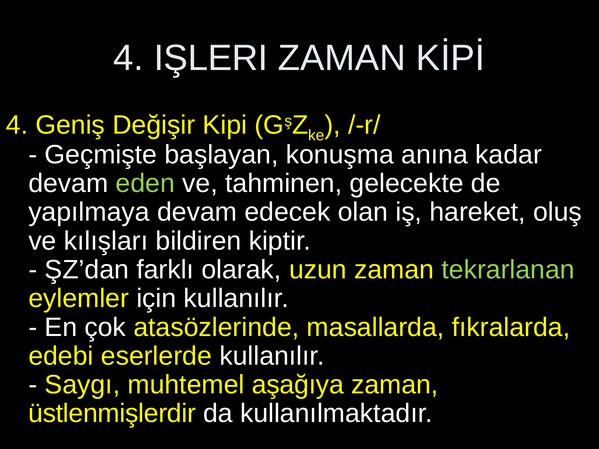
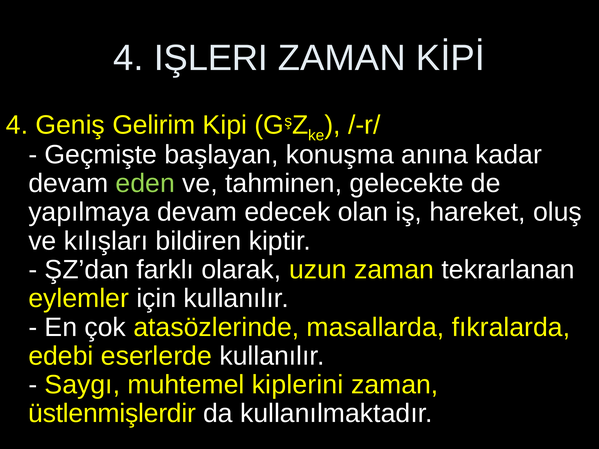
Değişir: Değişir -> Gelirim
tekrarlanan colour: light green -> white
aşağıya: aşağıya -> kiplerini
